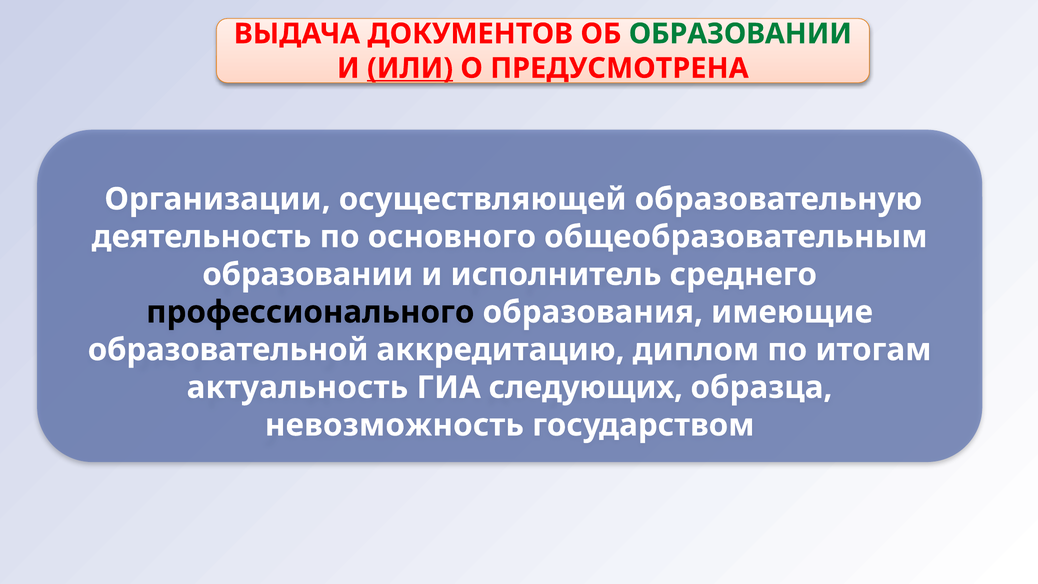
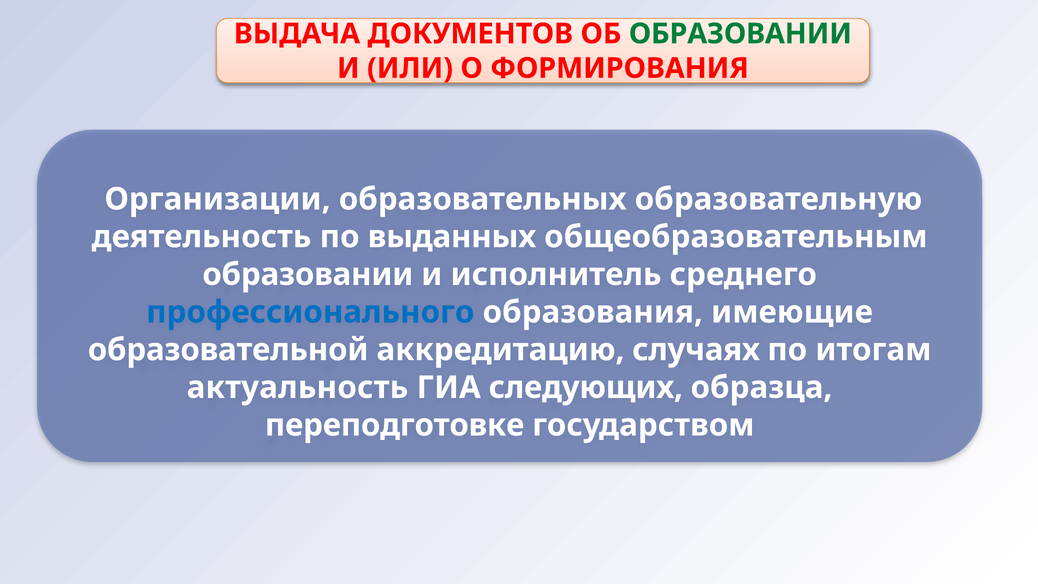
ИЛИ underline: present -> none
ПРЕДУСМОТРЕНА: ПРЕДУСМОТРЕНА -> ФОРМИРОВАНИЯ
осуществляющей: осуществляющей -> образовательных
основного: основного -> выданных
профессионального colour: black -> blue
диплом: диплом -> случаях
невозможность: невозможность -> переподготовке
